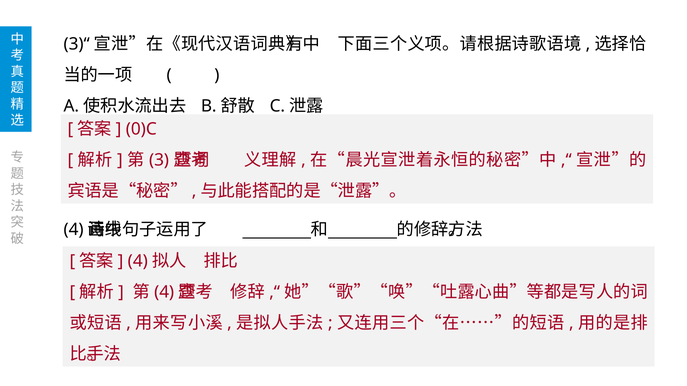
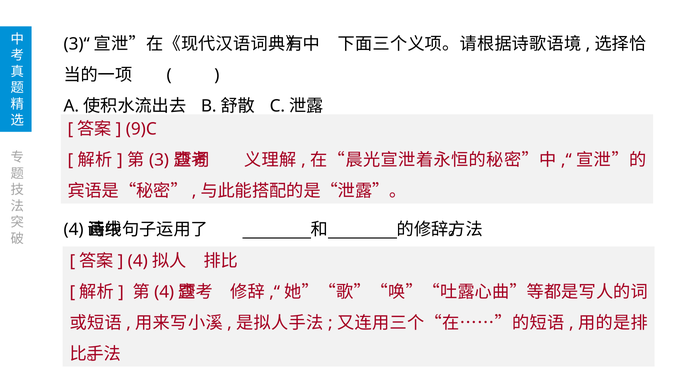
0)C: 0)C -> 9)C
